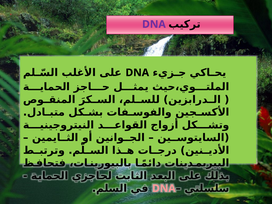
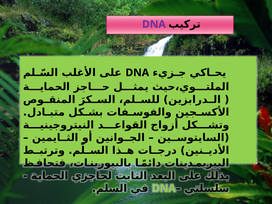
DNA at (164, 188) colour: pink -> light green
